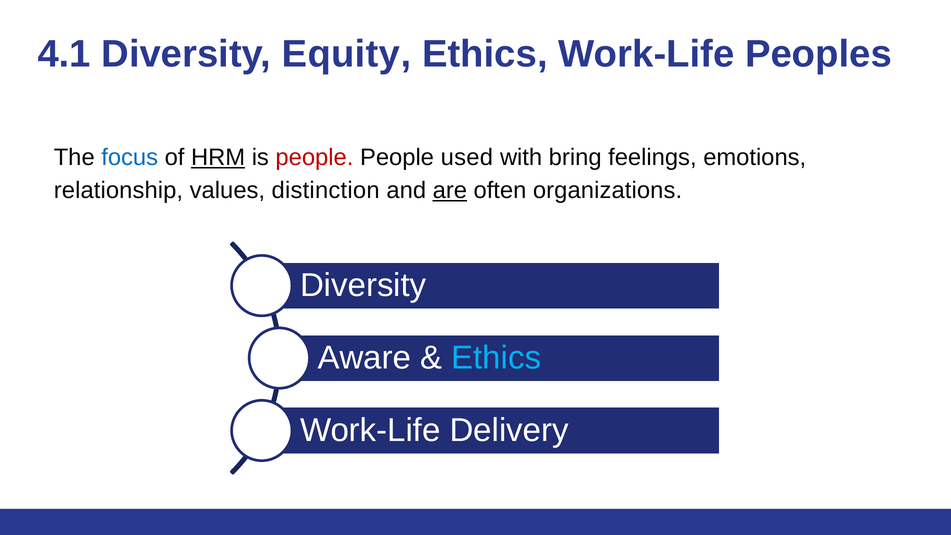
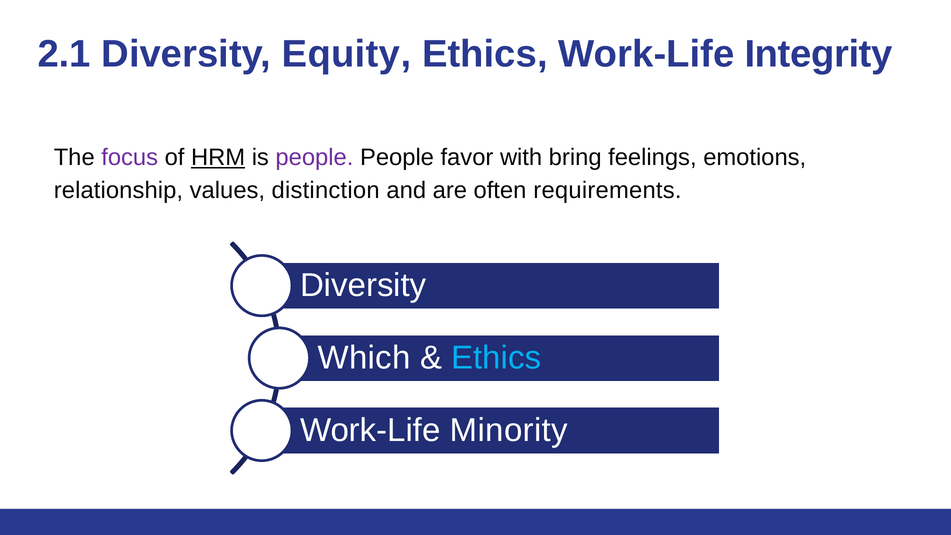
4.1: 4.1 -> 2.1
Peoples: Peoples -> Integrity
focus colour: blue -> purple
people at (314, 158) colour: red -> purple
used: used -> favor
are underline: present -> none
organizations: organizations -> requirements
Aware: Aware -> Which
Delivery: Delivery -> Minority
